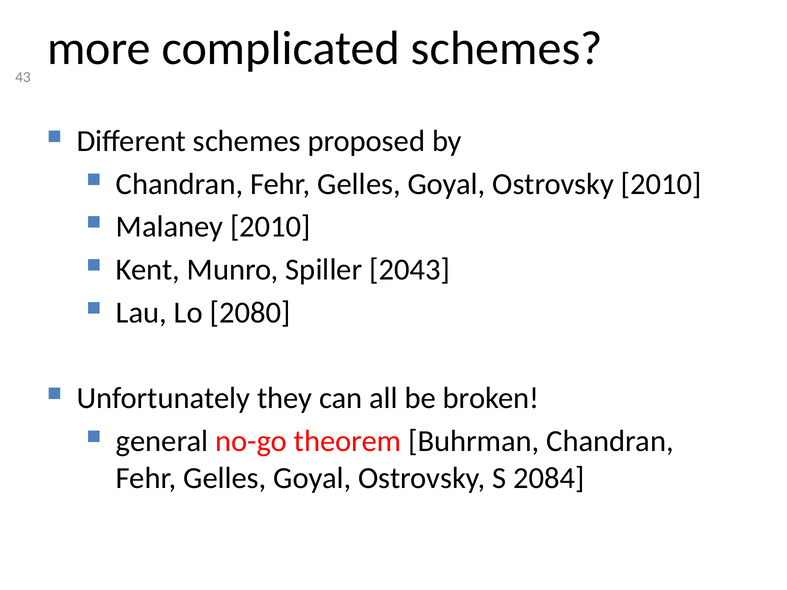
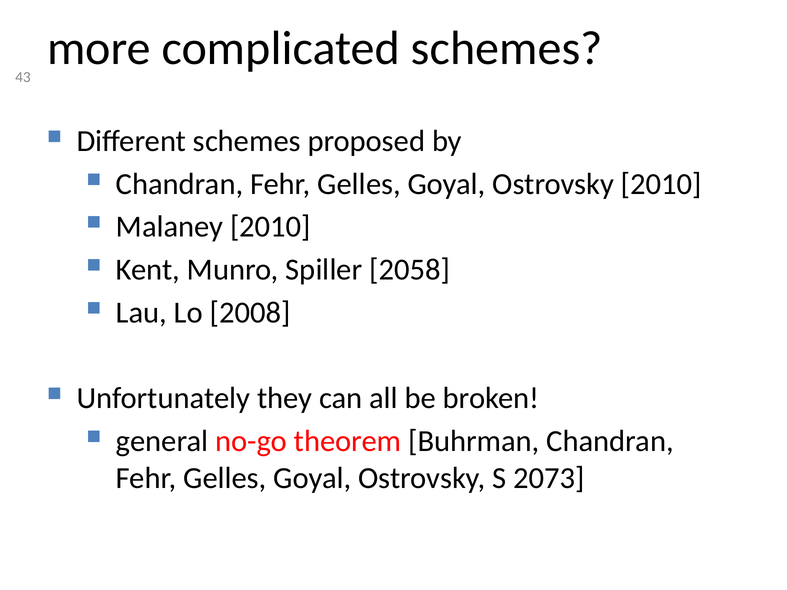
2043: 2043 -> 2058
2080: 2080 -> 2008
2084: 2084 -> 2073
